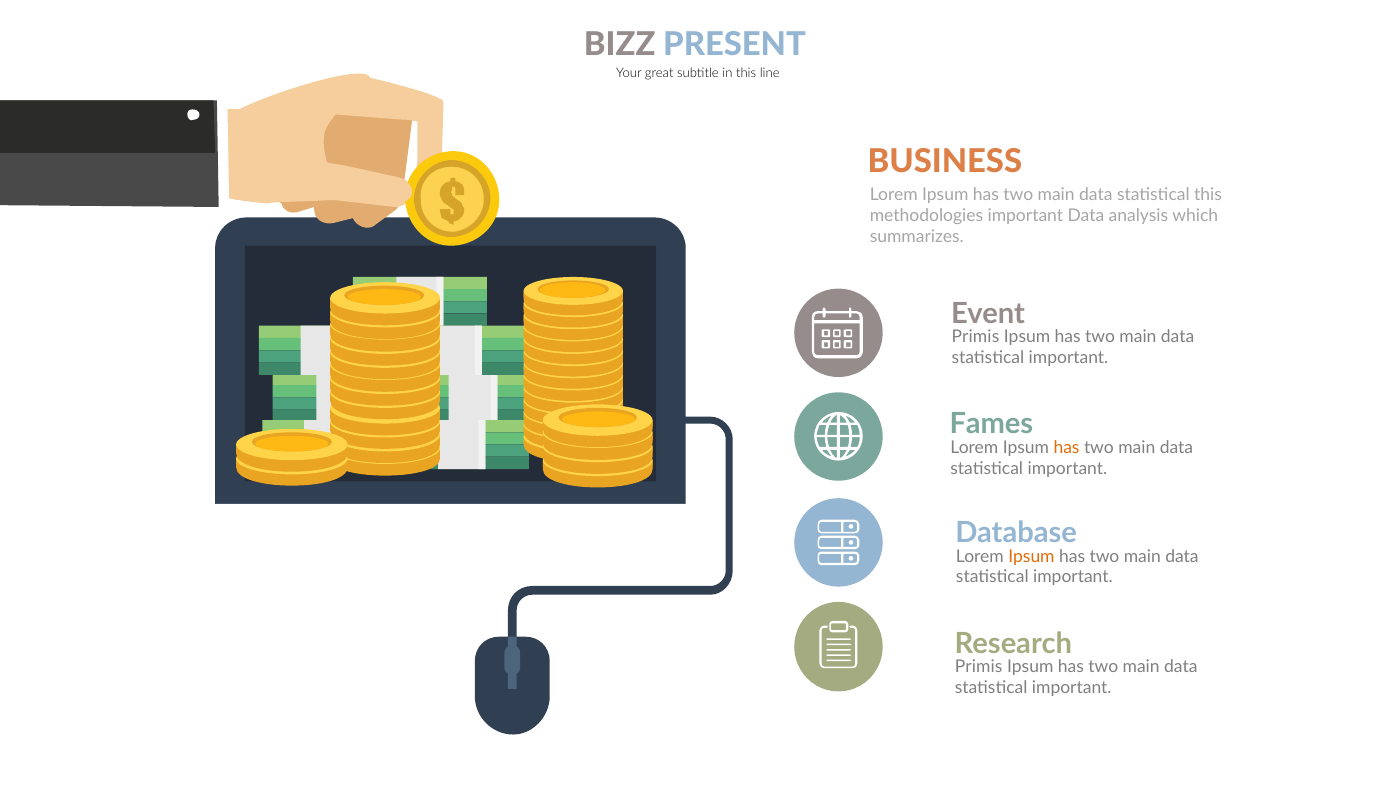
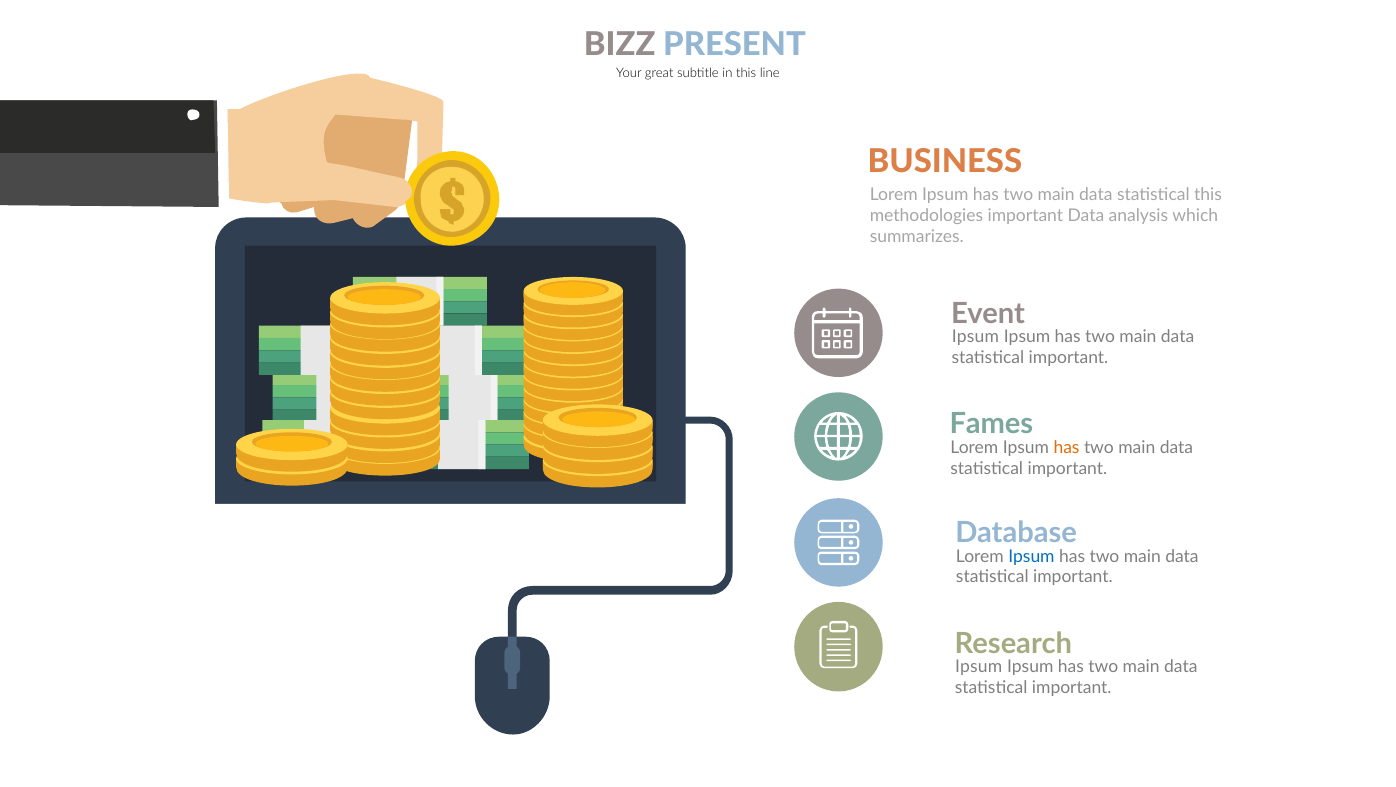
Primis at (975, 337): Primis -> Ipsum
Ipsum at (1031, 556) colour: orange -> blue
Primis at (979, 667): Primis -> Ipsum
